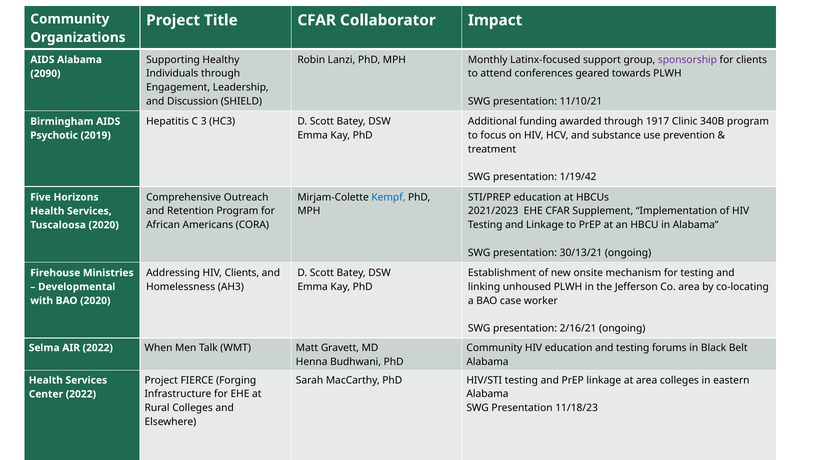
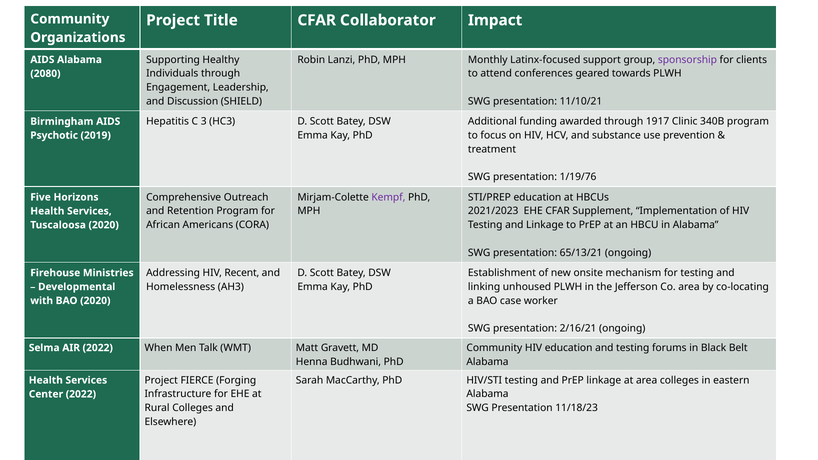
2090: 2090 -> 2080
1/19/42: 1/19/42 -> 1/19/76
Kempf colour: blue -> purple
30/13/21: 30/13/21 -> 65/13/21
HIV Clients: Clients -> Recent
